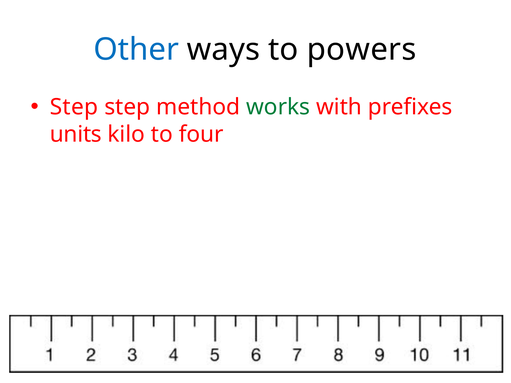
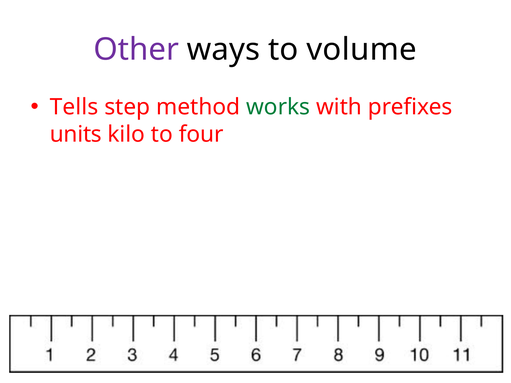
Other colour: blue -> purple
powers: powers -> volume
Step at (74, 107): Step -> Tells
